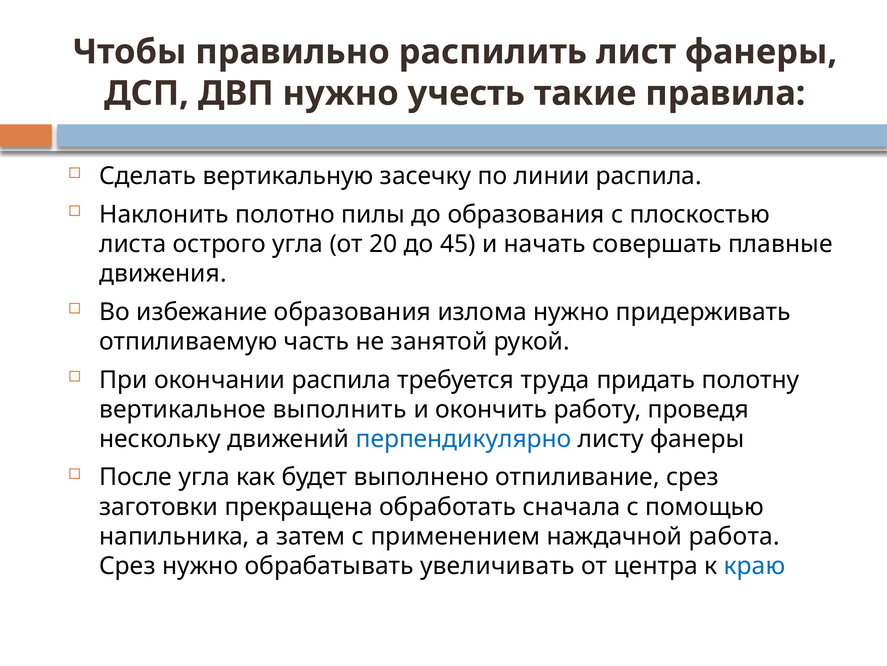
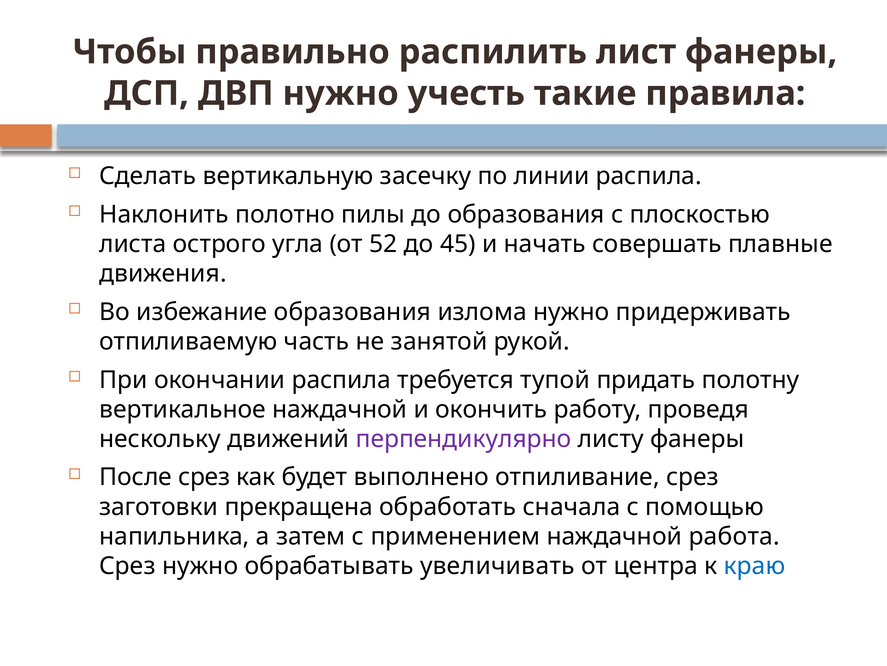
20: 20 -> 52
труда: труда -> тупой
вертикальное выполнить: выполнить -> наждачной
перпендикулярно colour: blue -> purple
После угла: угла -> срез
